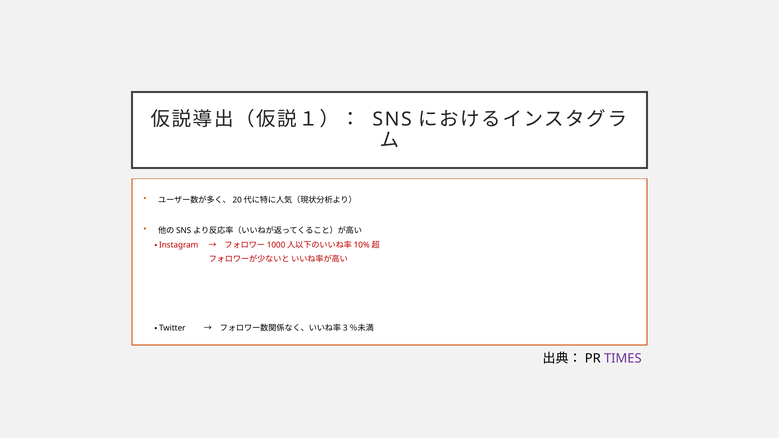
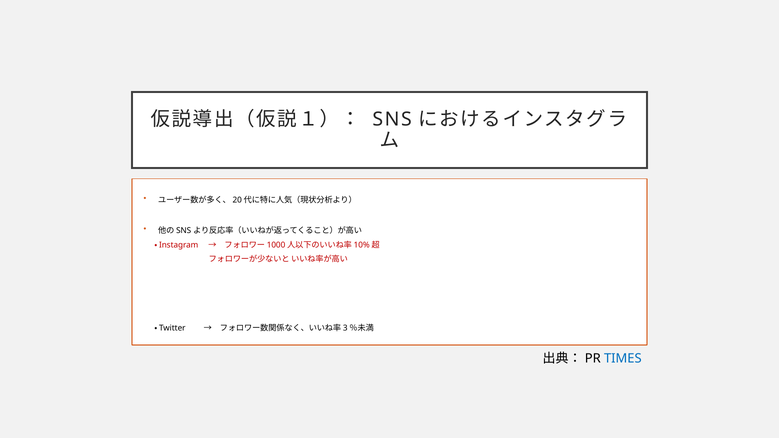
TIMES colour: purple -> blue
